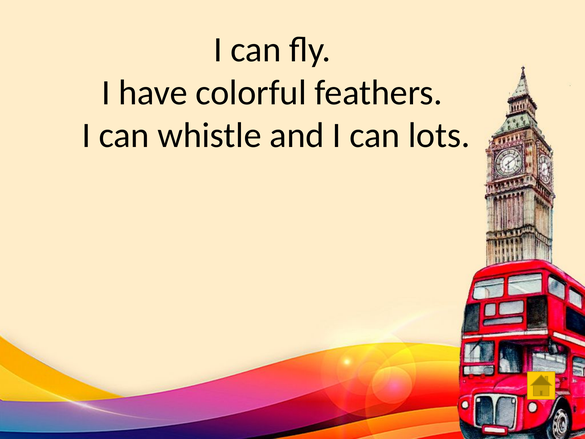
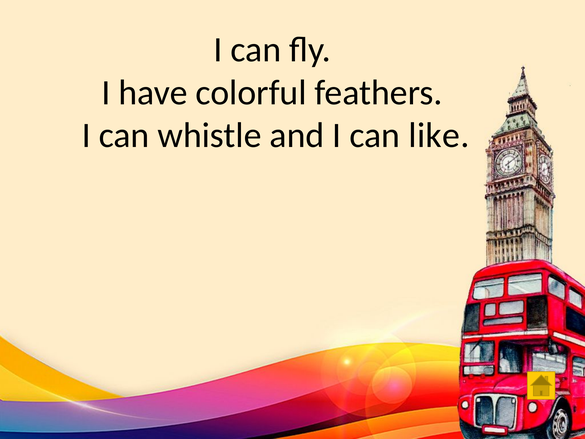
lots: lots -> like
